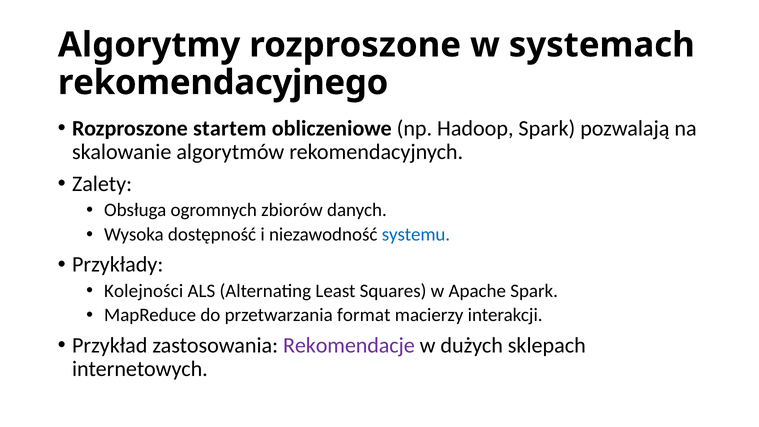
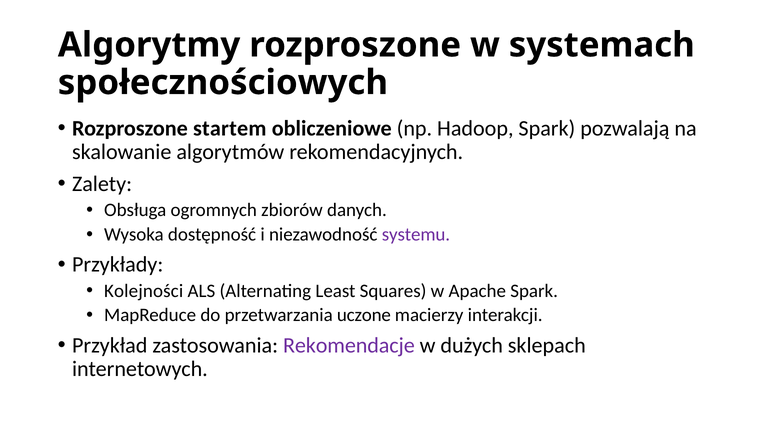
rekomendacyjnego: rekomendacyjnego -> społecznościowych
systemu colour: blue -> purple
format: format -> uczone
